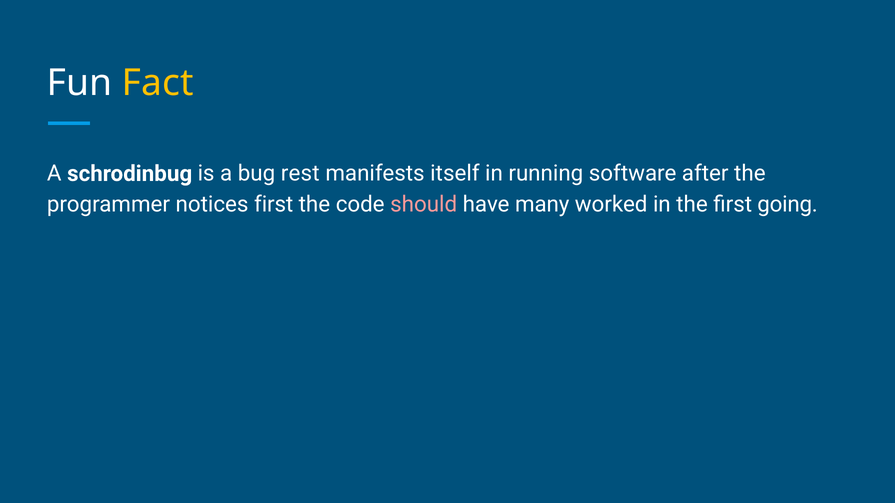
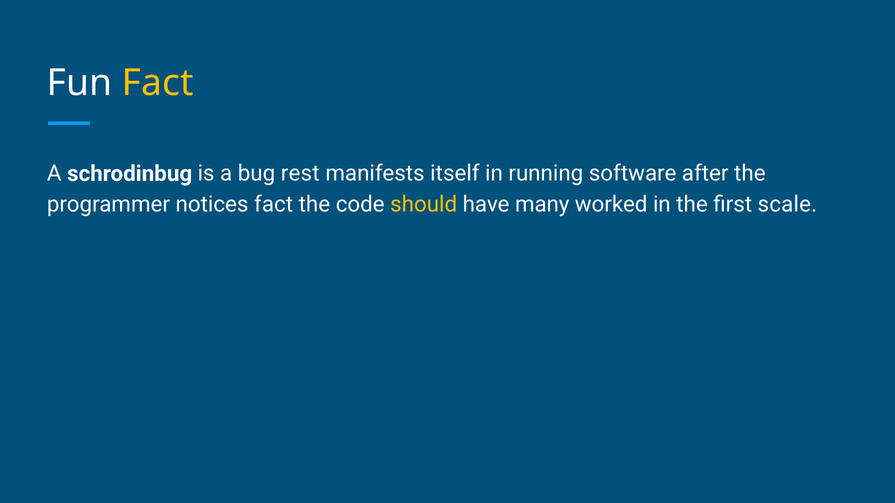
notices first: first -> fact
should colour: pink -> yellow
going: going -> scale
